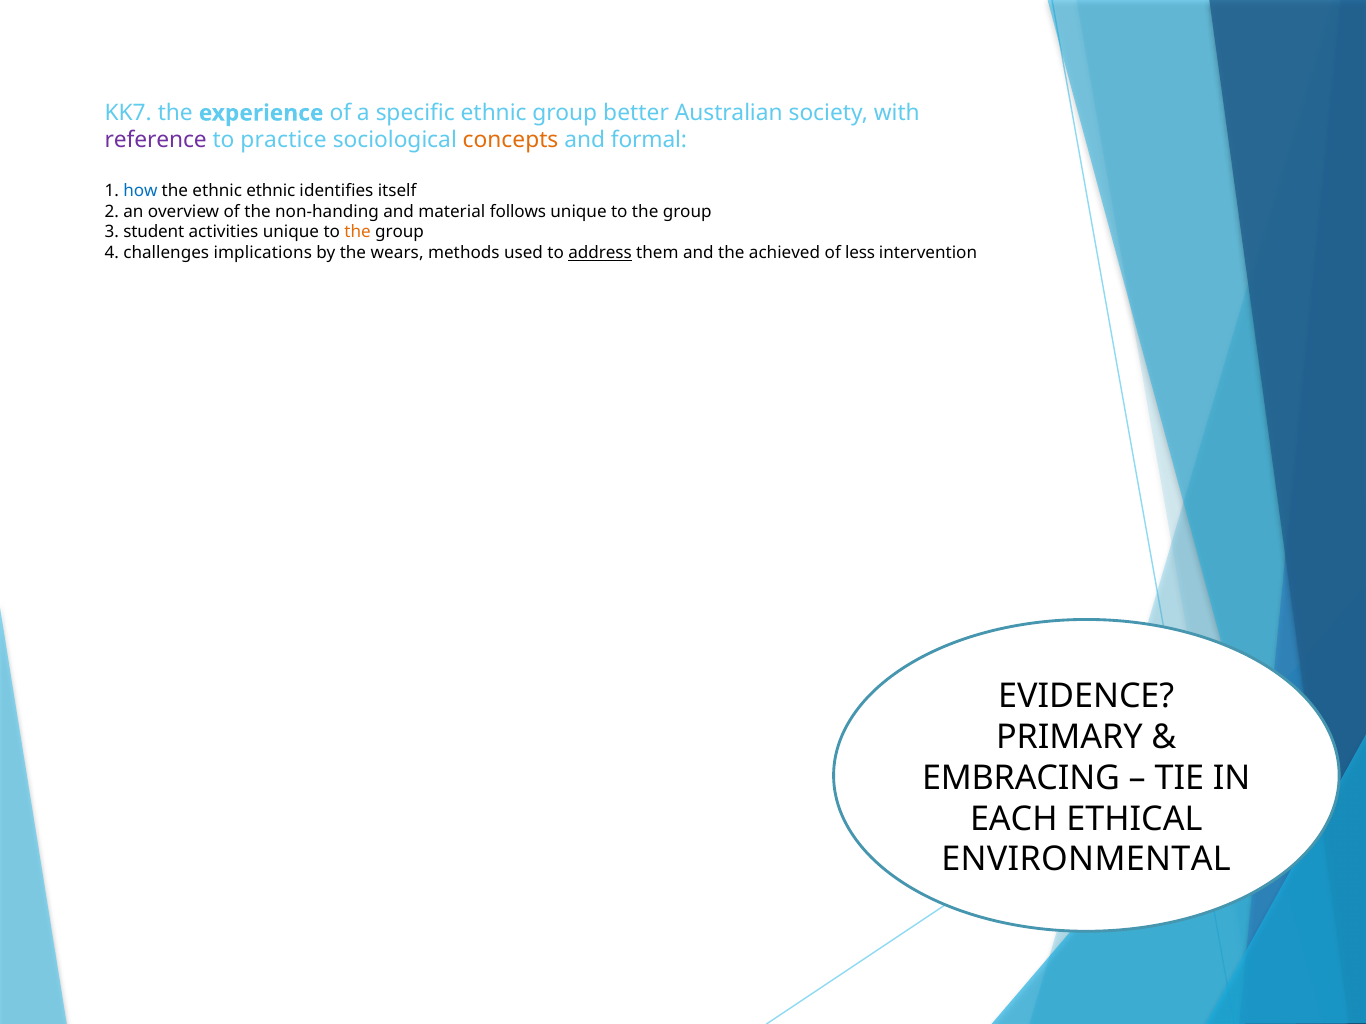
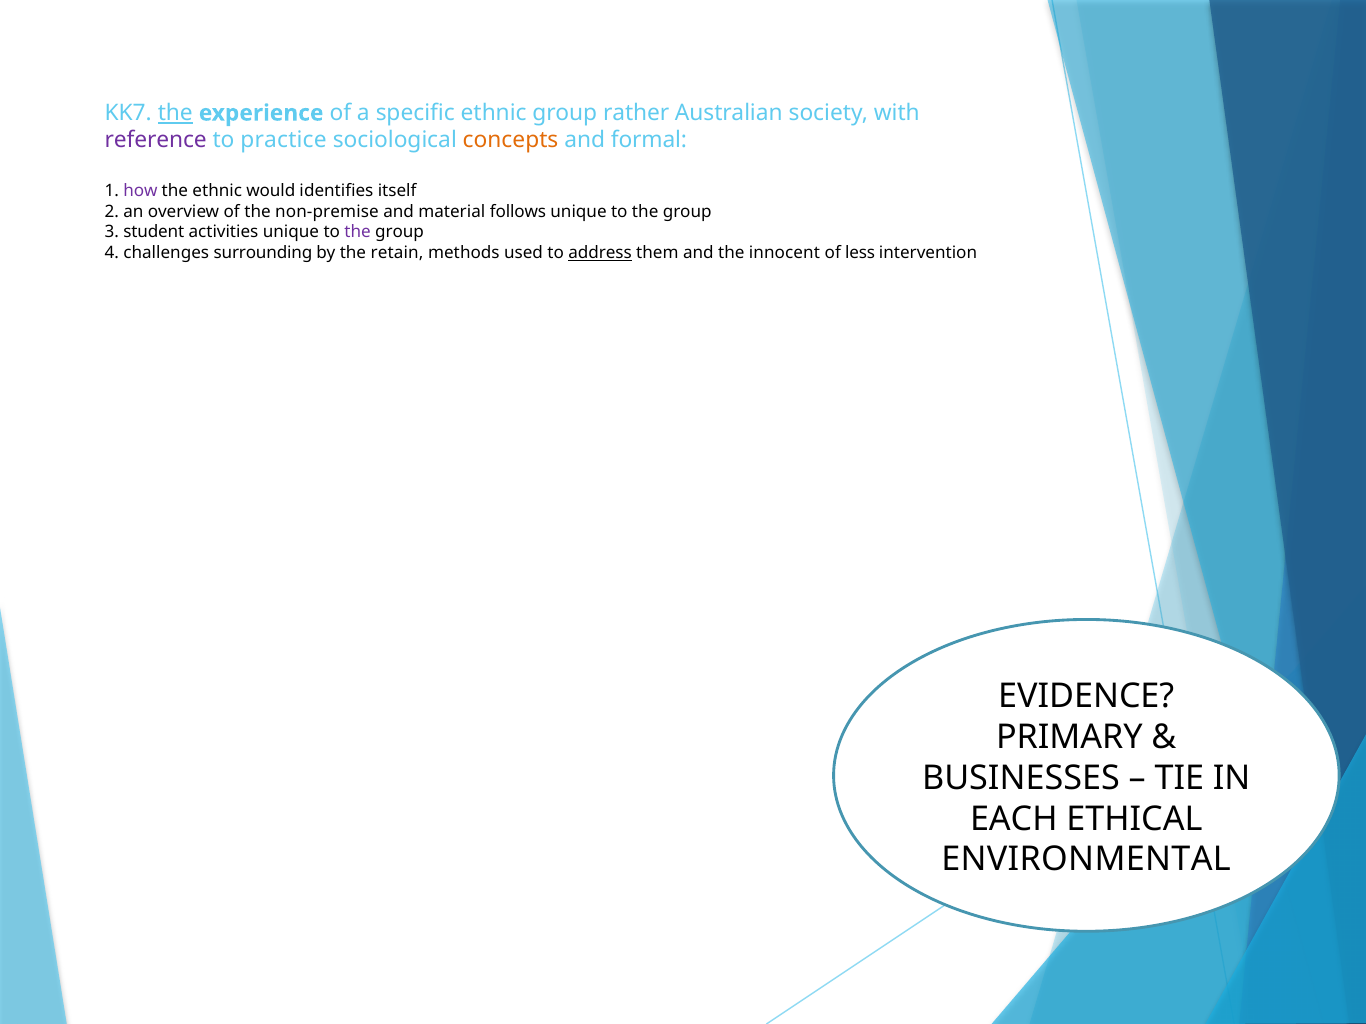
the at (175, 113) underline: none -> present
better: better -> rather
how colour: blue -> purple
ethnic ethnic: ethnic -> would
non-handing: non-handing -> non-premise
the at (358, 232) colour: orange -> purple
implications: implications -> surrounding
wears: wears -> retain
achieved: achieved -> innocent
EMBRACING: EMBRACING -> BUSINESSES
